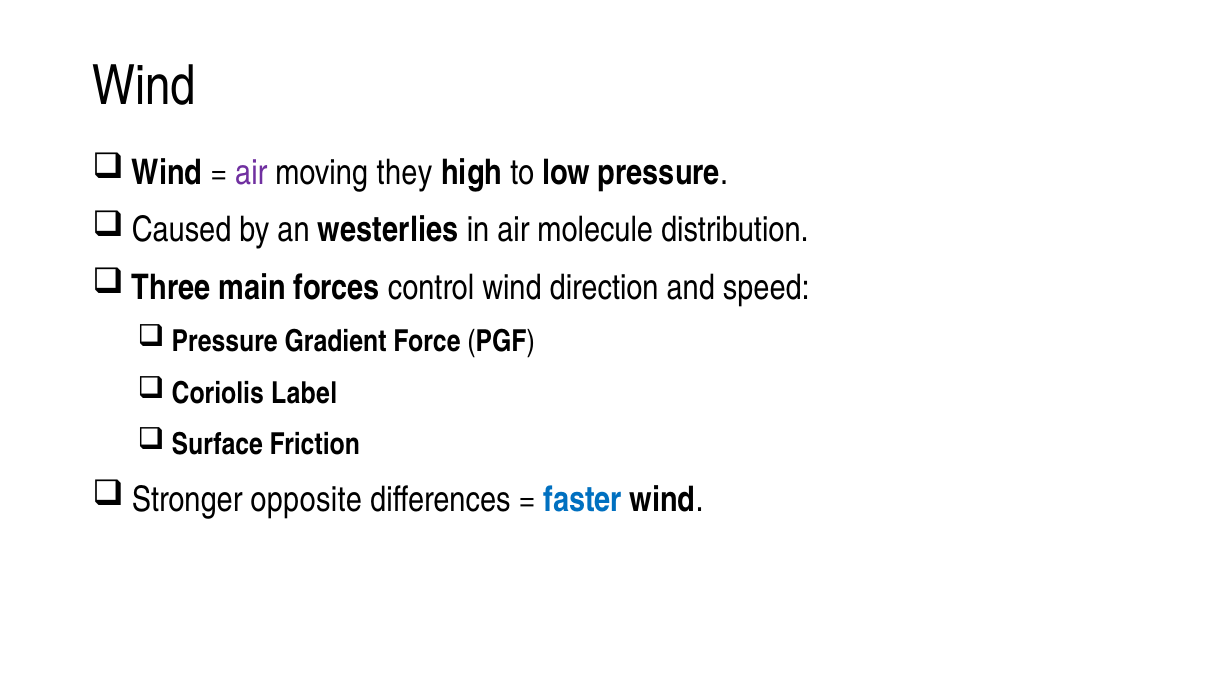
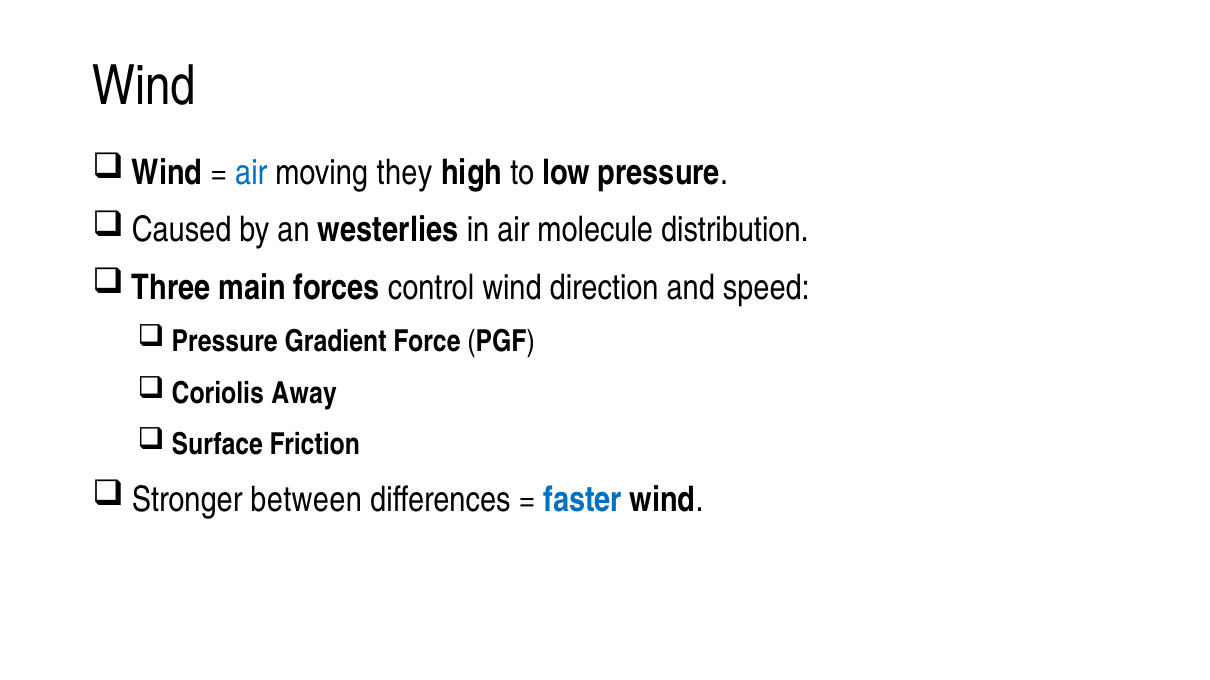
air at (251, 173) colour: purple -> blue
Label: Label -> Away
opposite: opposite -> between
